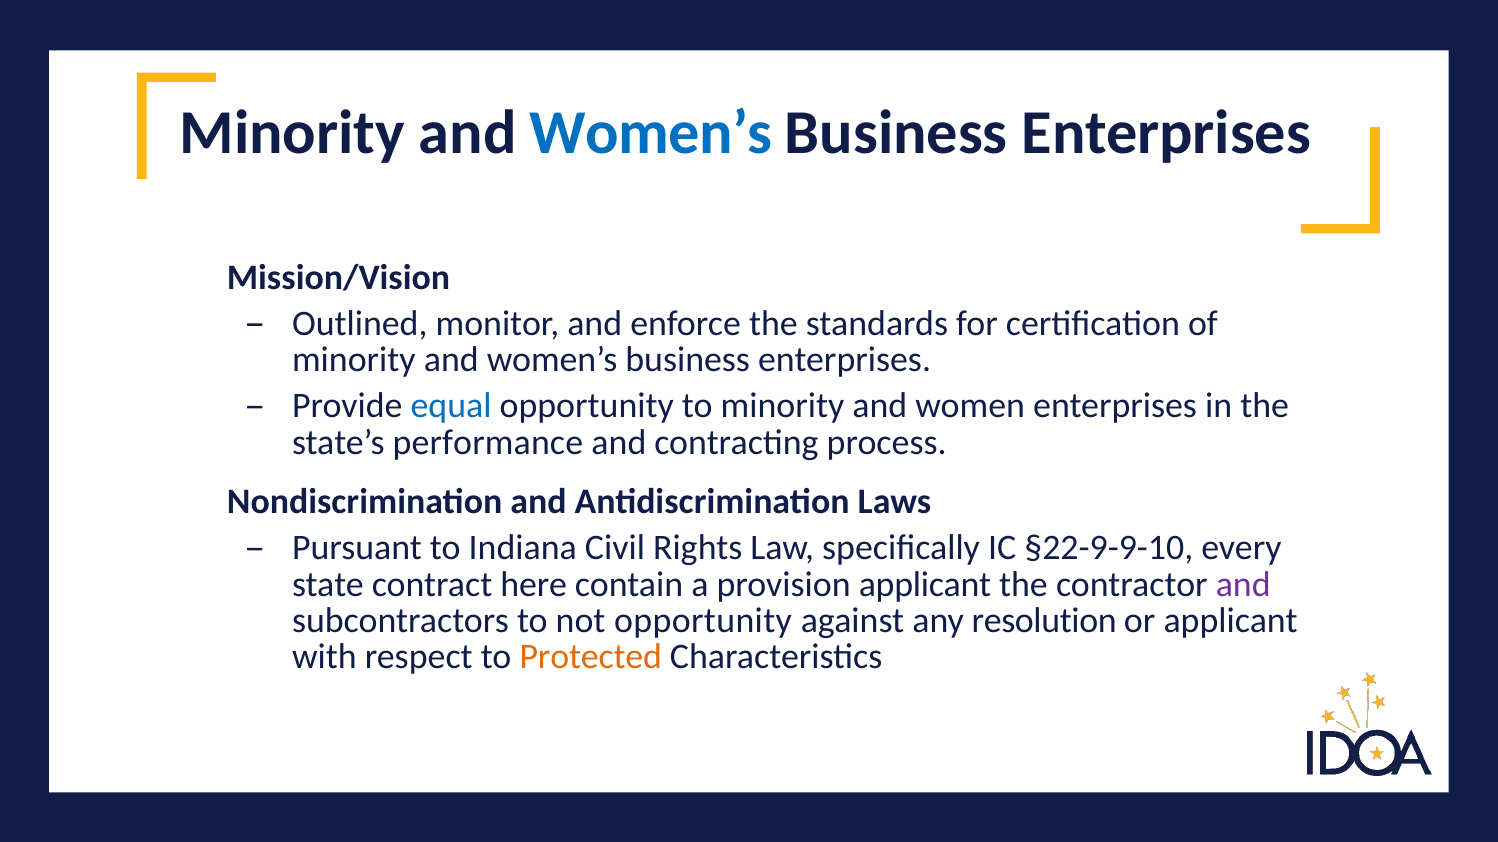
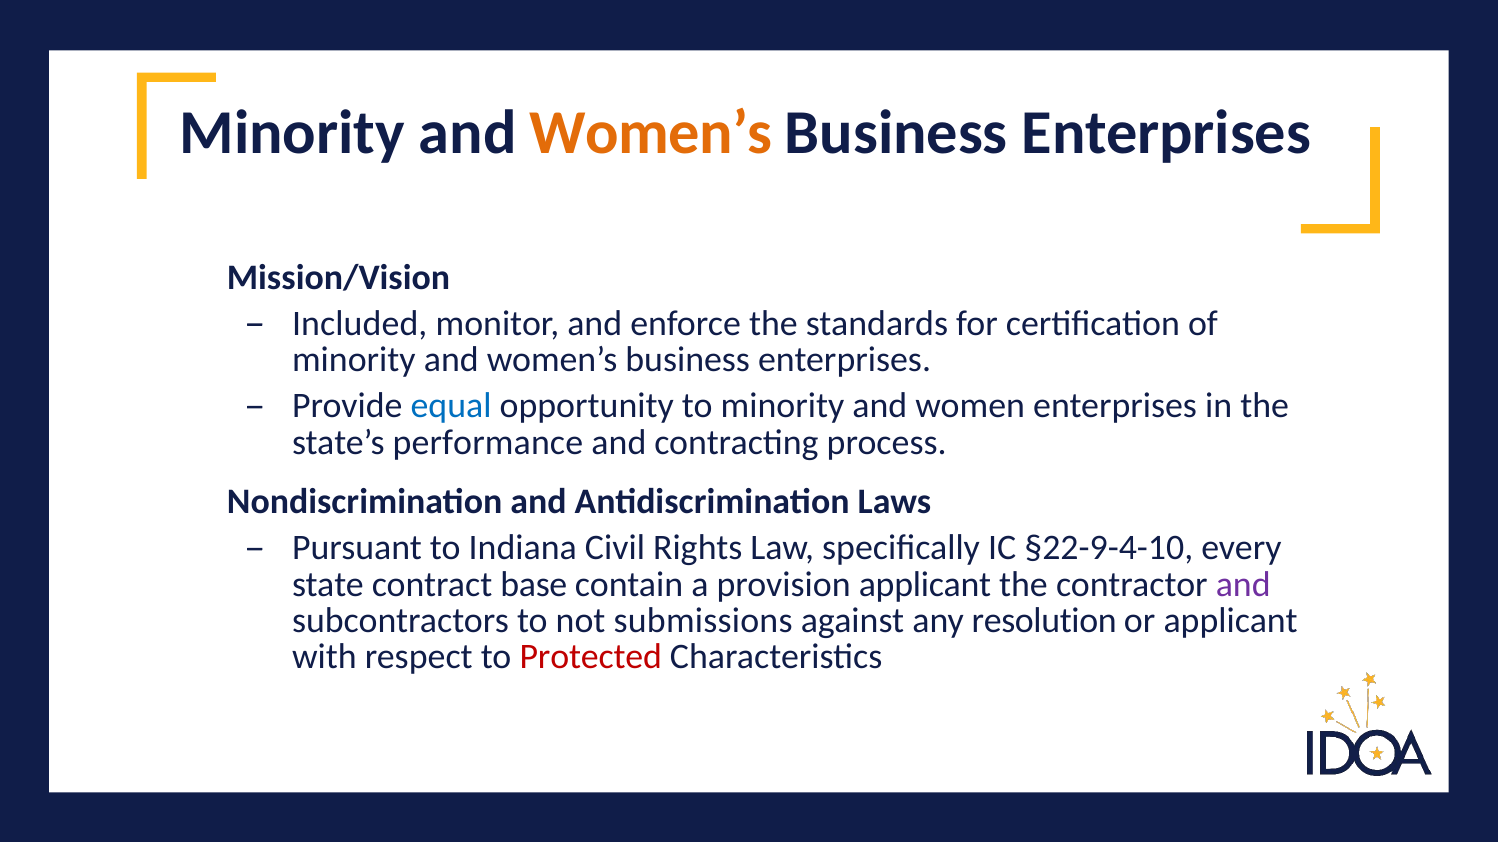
Women’s at (651, 133) colour: blue -> orange
Outlined: Outlined -> Included
§22-9-9-10: §22-9-9-10 -> §22-9-4-10
here: here -> base
not opportunity: opportunity -> submissions
Protected colour: orange -> red
